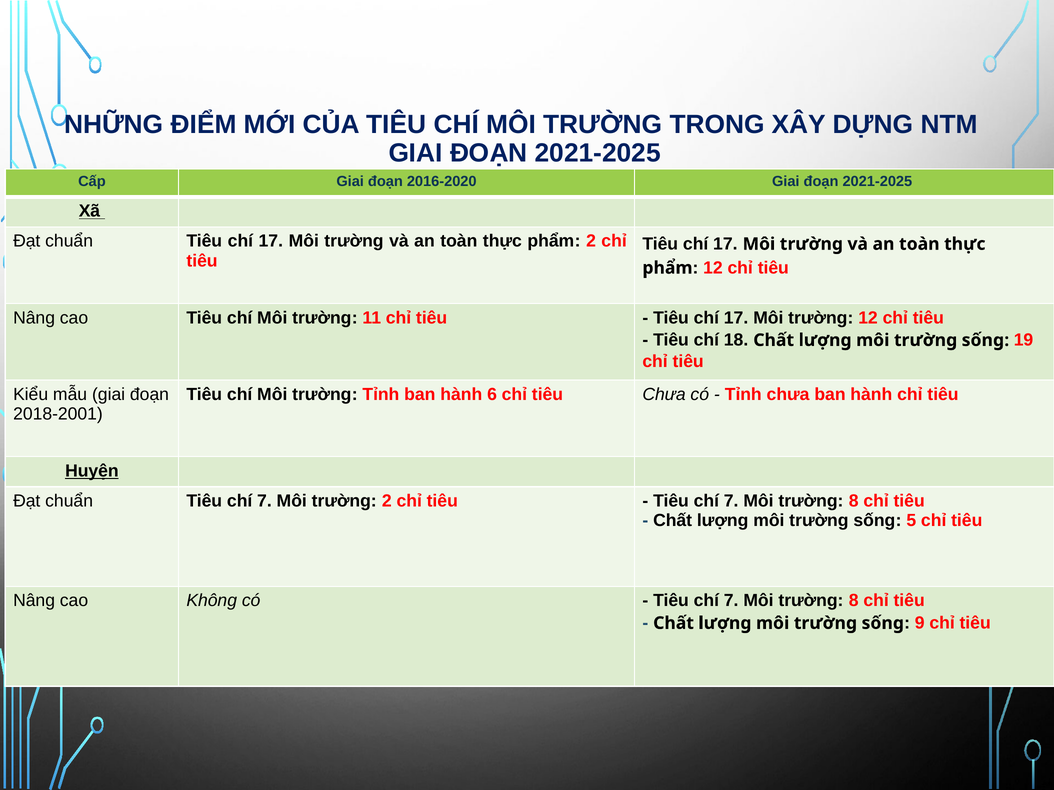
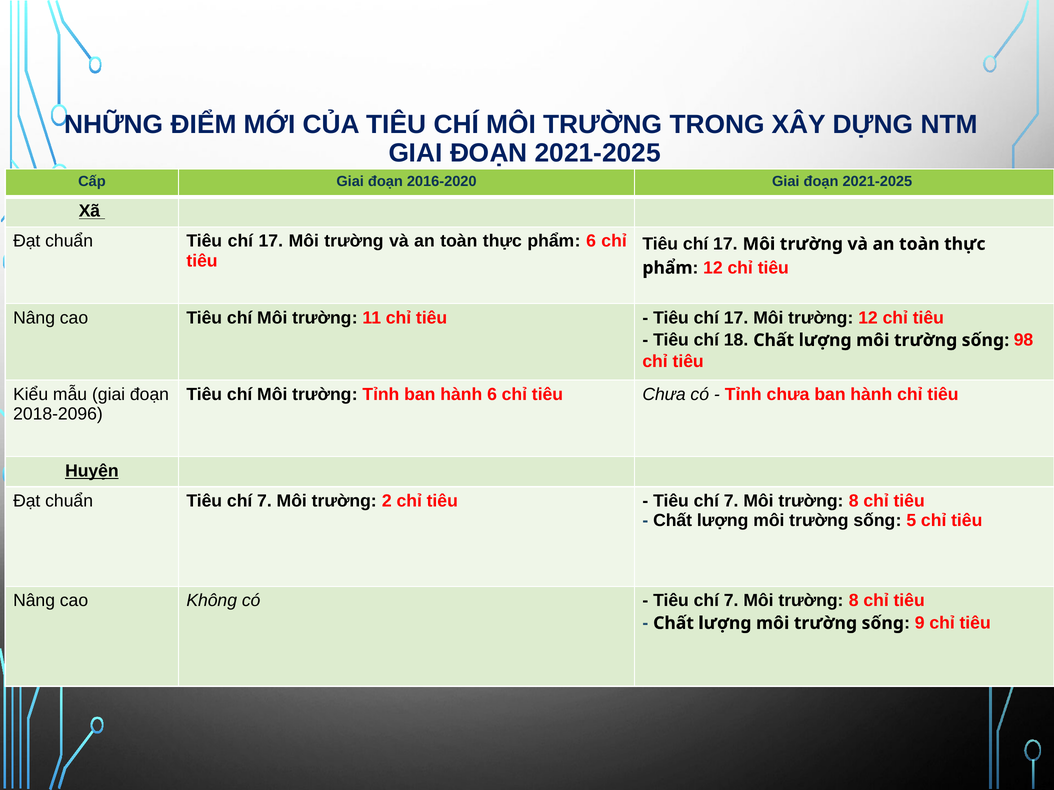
phẩm 2: 2 -> 6
19: 19 -> 98
2018-2001: 2018-2001 -> 2018-2096
